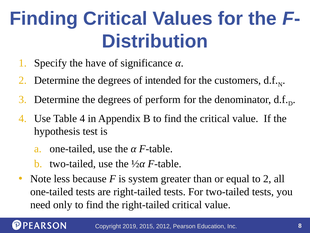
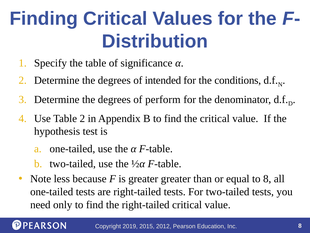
the have: have -> table
customers: customers -> conditions
Table 4: 4 -> 2
is system: system -> greater
to 2: 2 -> 8
